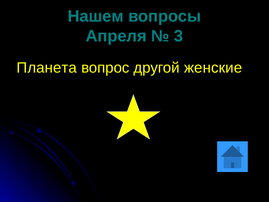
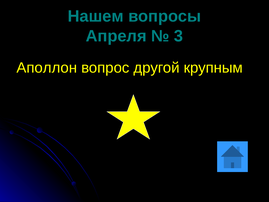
Планета: Планета -> Аполлон
женские: женские -> крупным
